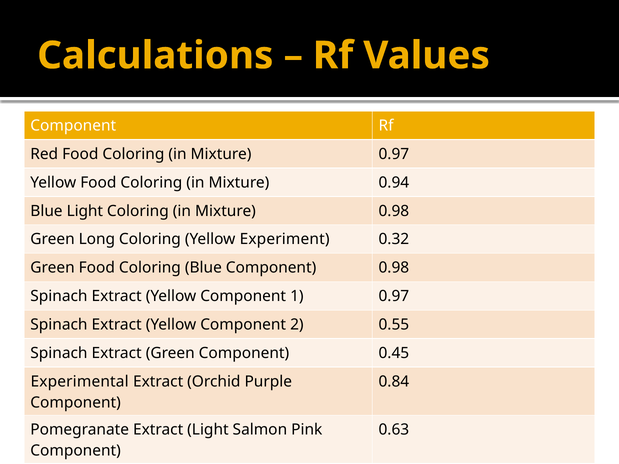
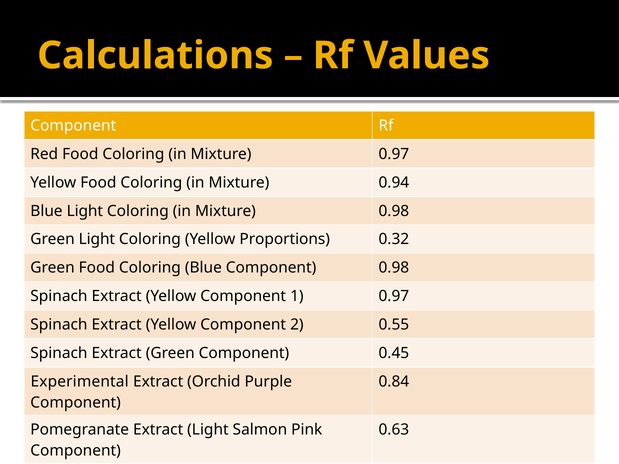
Green Long: Long -> Light
Experiment: Experiment -> Proportions
